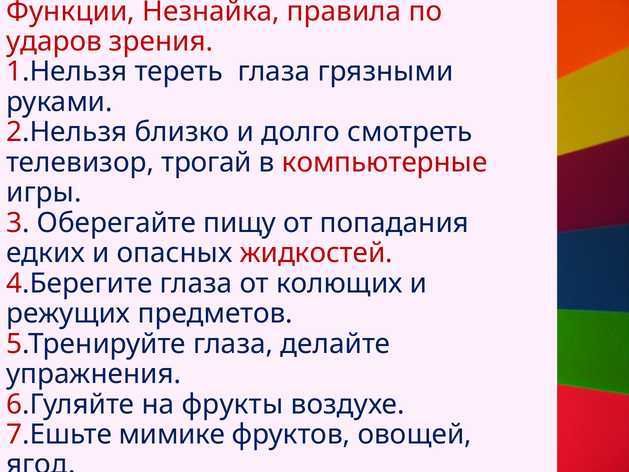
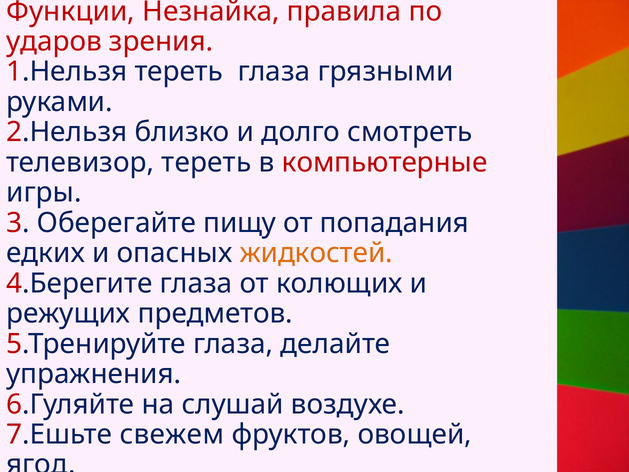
телевизор трогай: трогай -> тереть
жидкостей colour: red -> orange
фрукты: фрукты -> слушай
мимике: мимике -> свежем
